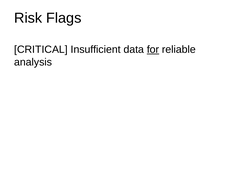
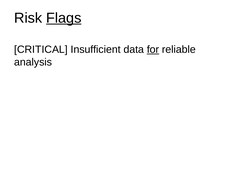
Flags underline: none -> present
